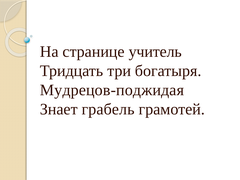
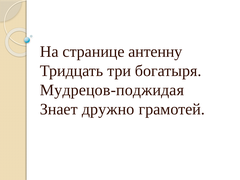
учитель: учитель -> антенну
грабель: грабель -> дружно
